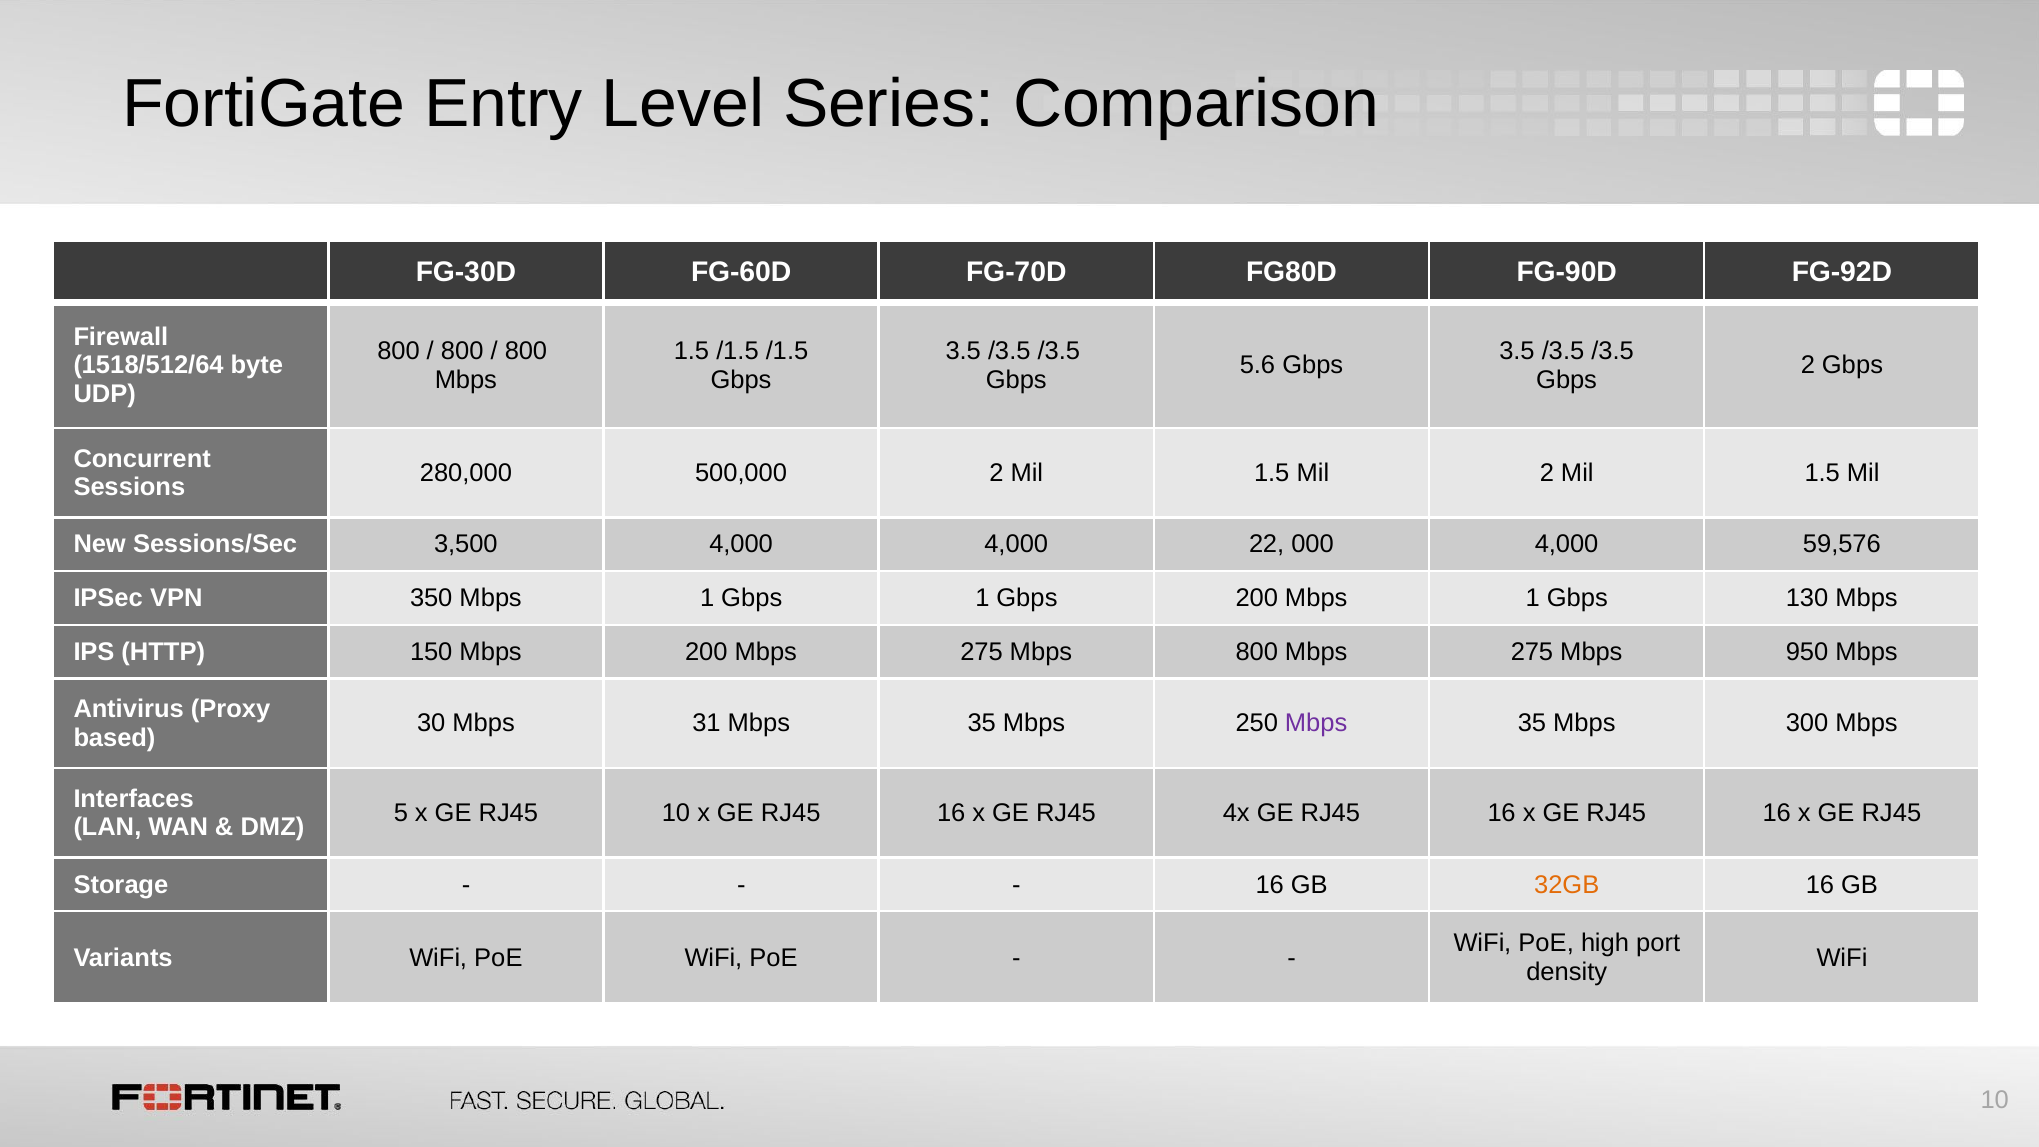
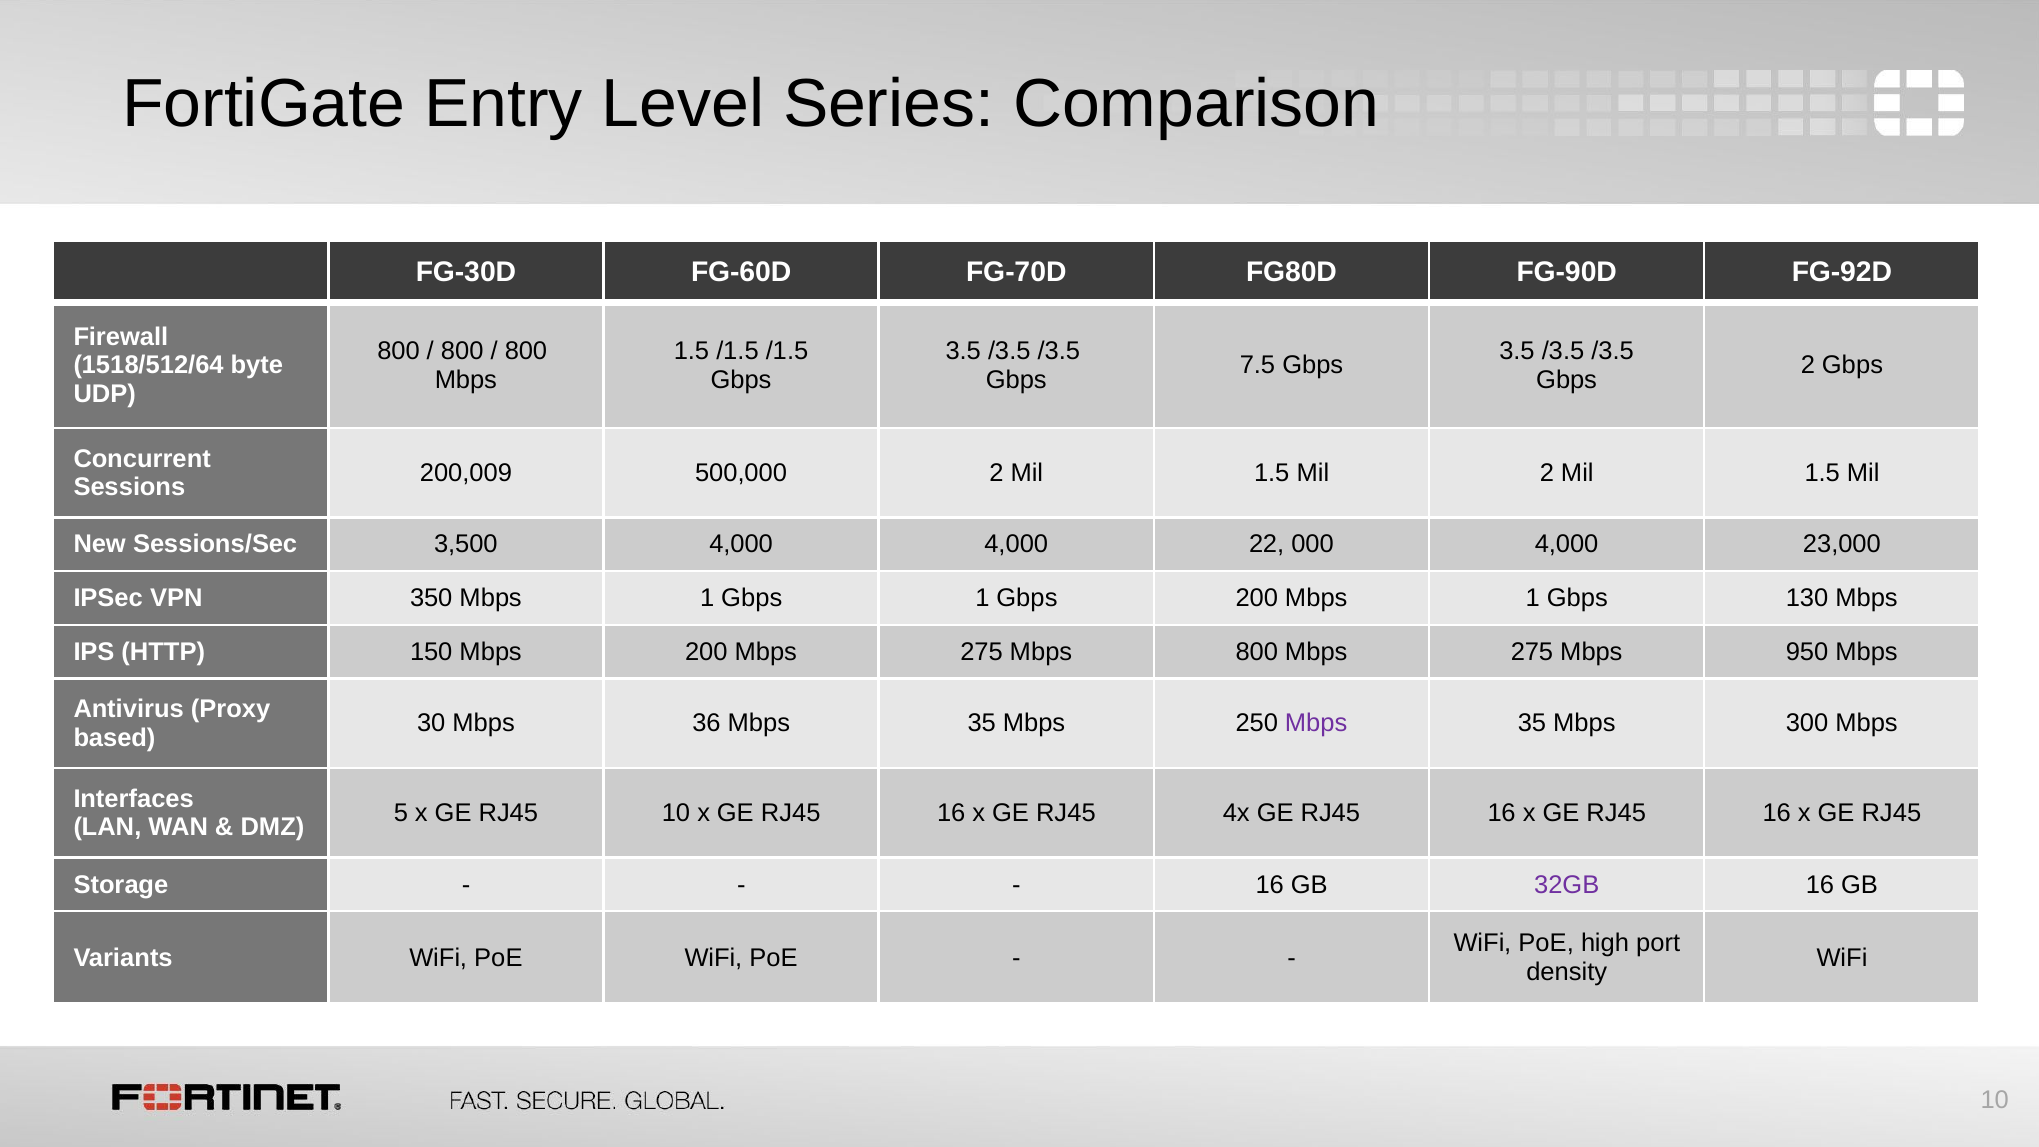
5.6: 5.6 -> 7.5
280,000: 280,000 -> 200,009
59,576: 59,576 -> 23,000
31: 31 -> 36
32GB colour: orange -> purple
